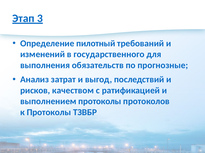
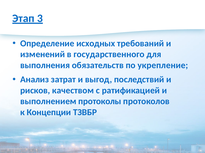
пилотный: пилотный -> исходных
прогнозные: прогнозные -> укрепление
к Протоколы: Протоколы -> Концепции
